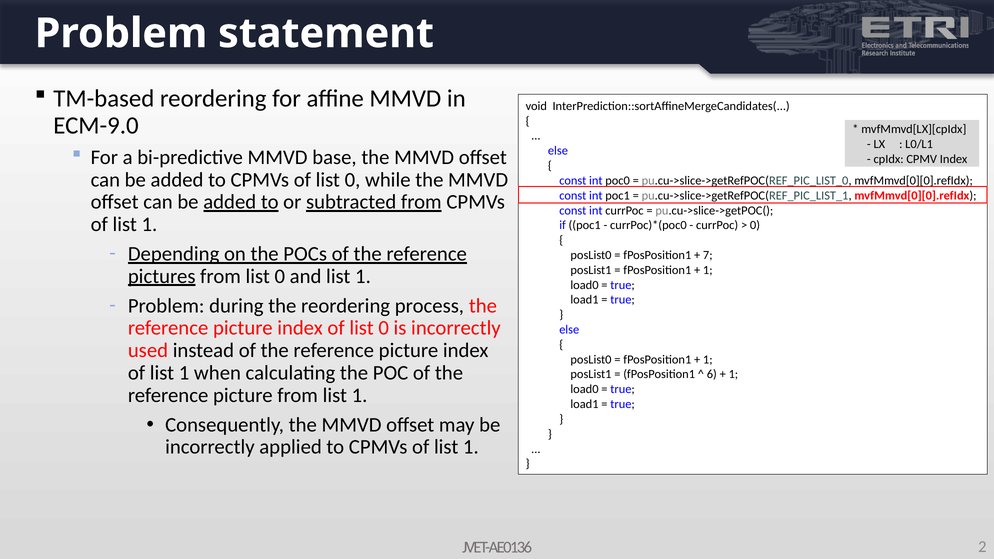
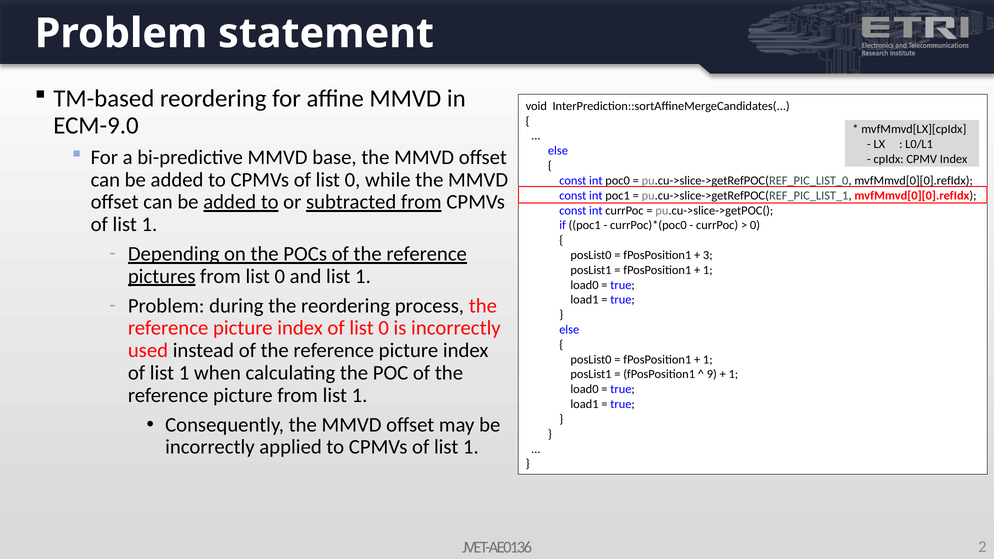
7: 7 -> 3
6: 6 -> 9
